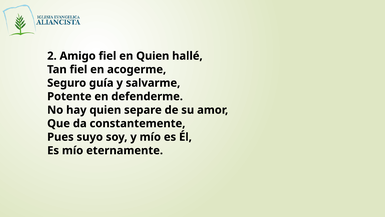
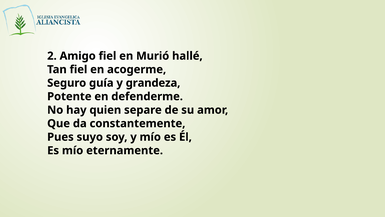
en Quien: Quien -> Murió
salvarme: salvarme -> grandeza
